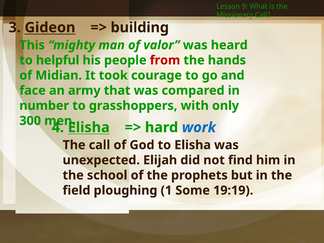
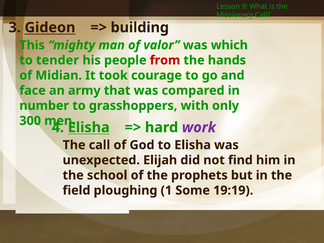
heard: heard -> which
helpful: helpful -> tender
work colour: blue -> purple
